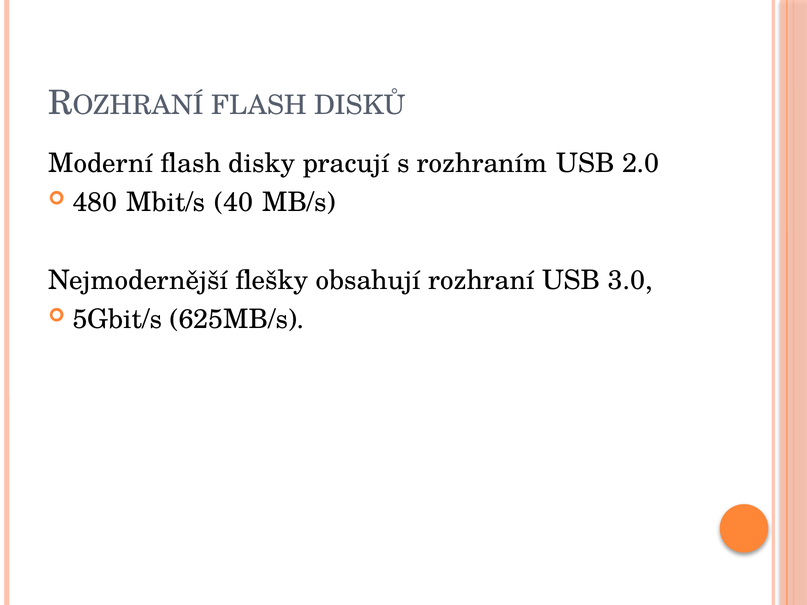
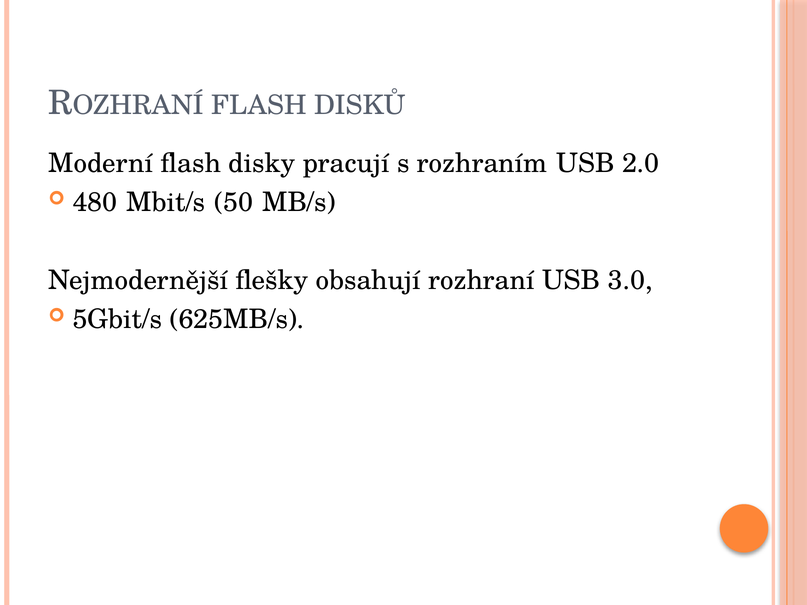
40: 40 -> 50
